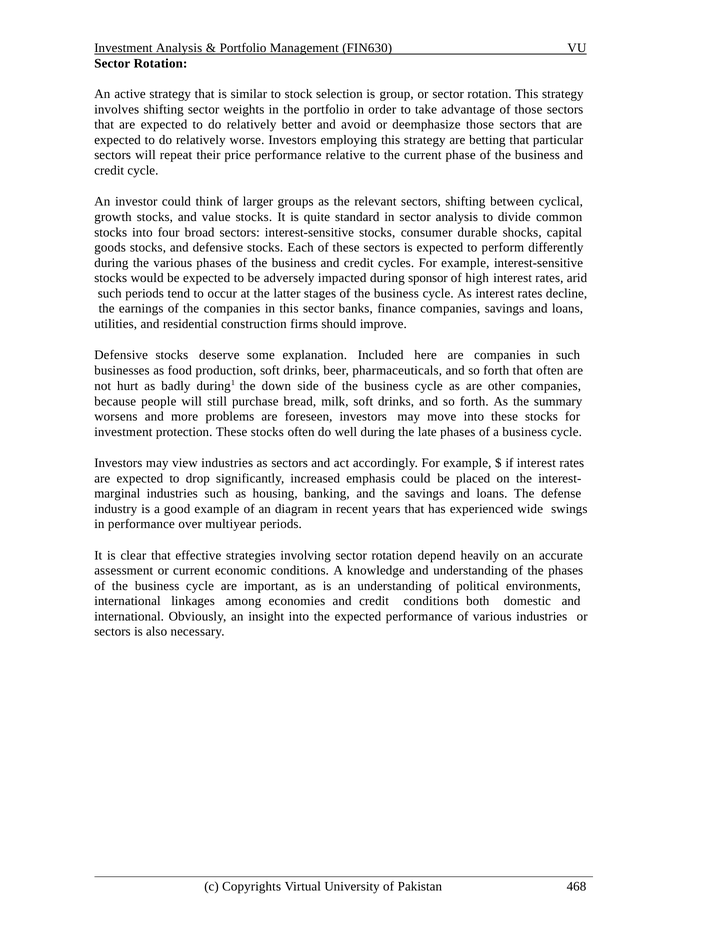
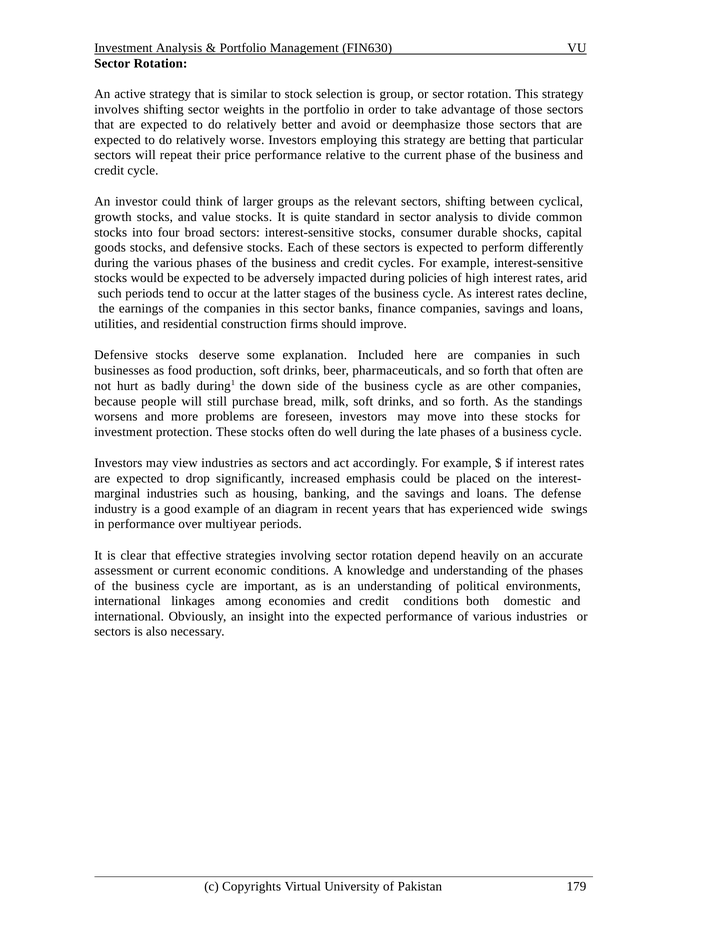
sponsor: sponsor -> policies
summary: summary -> standings
468: 468 -> 179
